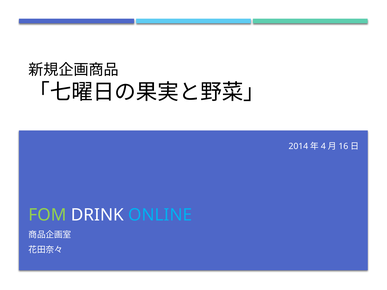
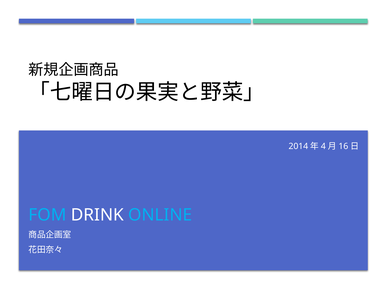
FOM colour: light green -> light blue
